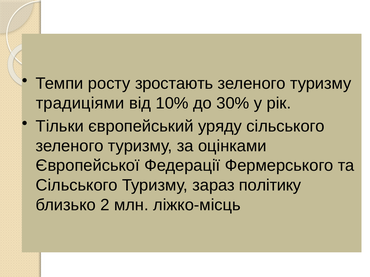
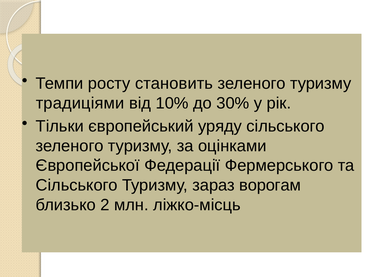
зростають: зростають -> становить
політику: політику -> ворогам
